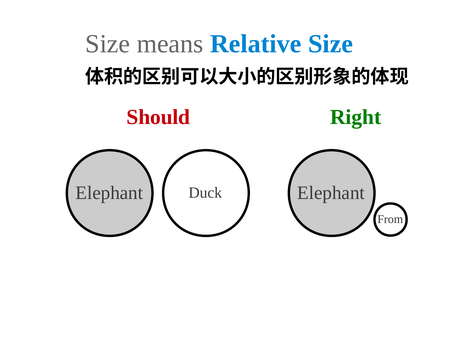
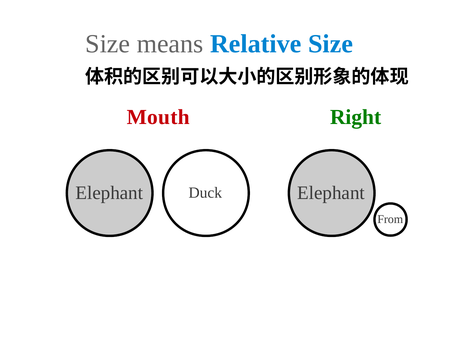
Should: Should -> Mouth
